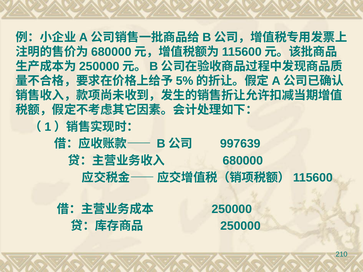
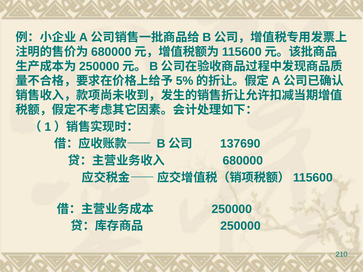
997639: 997639 -> 137690
